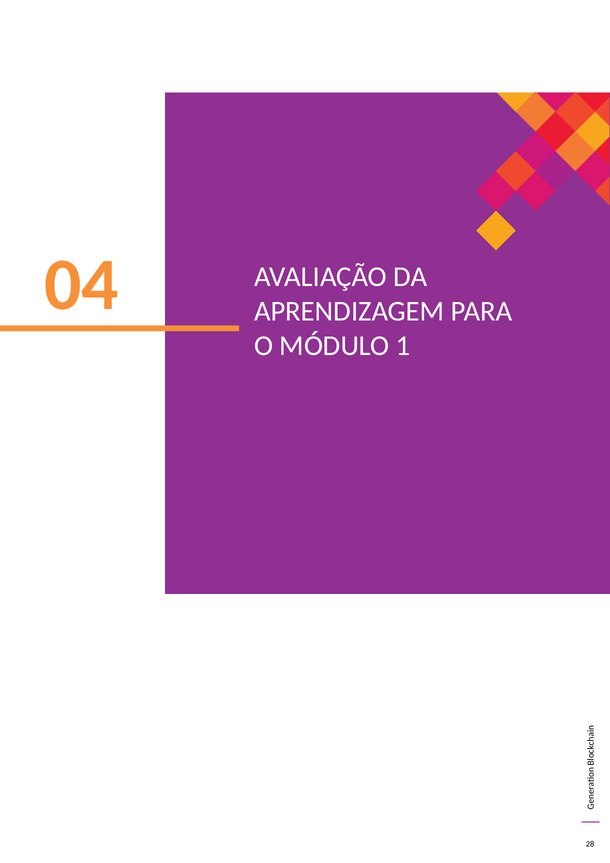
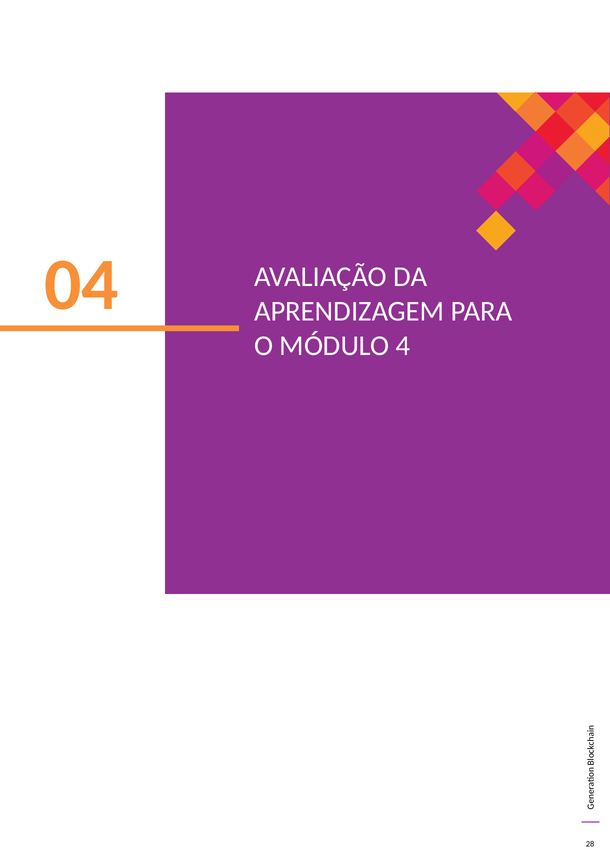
1: 1 -> 4
